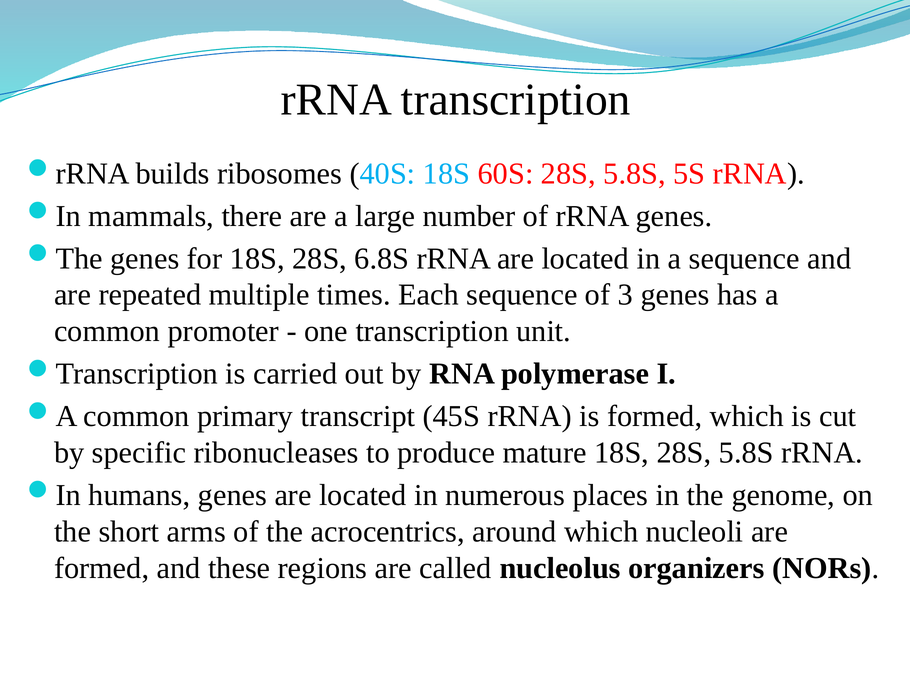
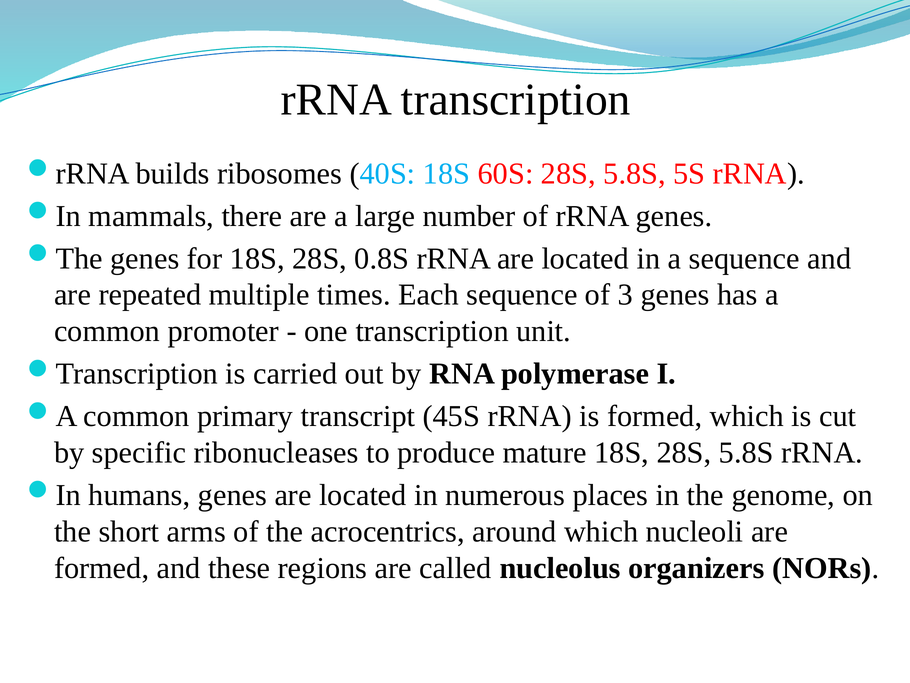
6.8S: 6.8S -> 0.8S
